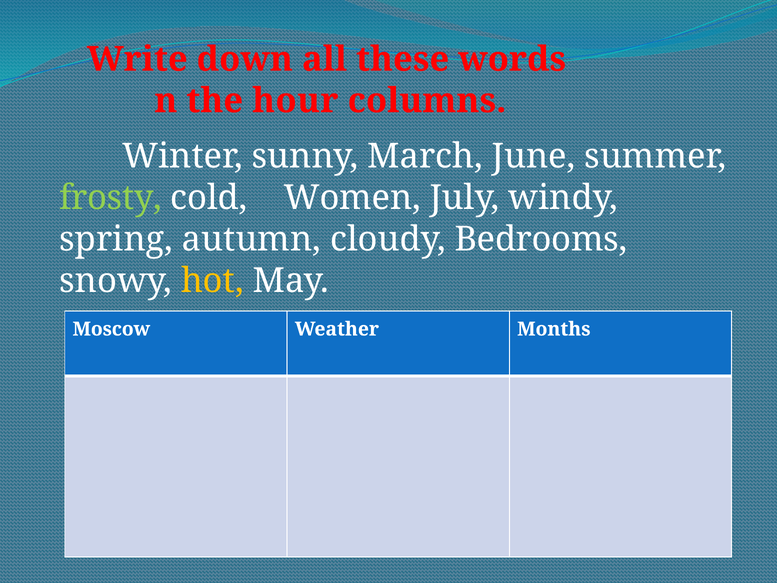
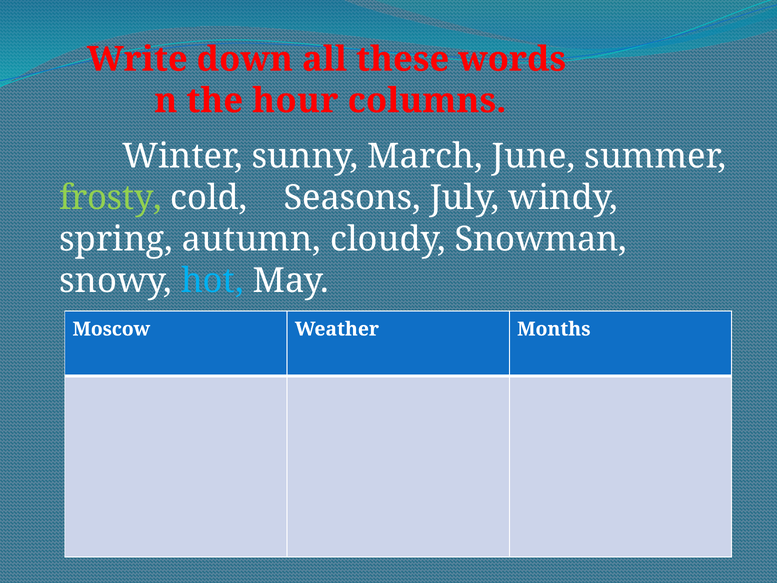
Women: Women -> Seasons
Bedrooms: Bedrooms -> Snowman
hot colour: yellow -> light blue
